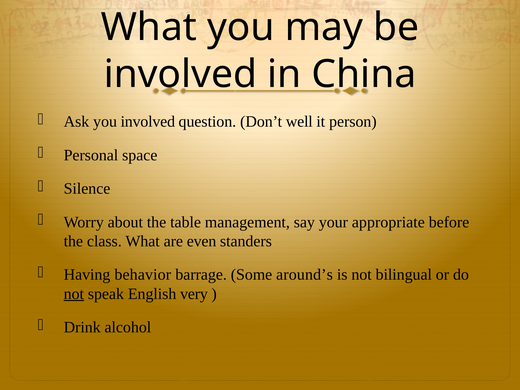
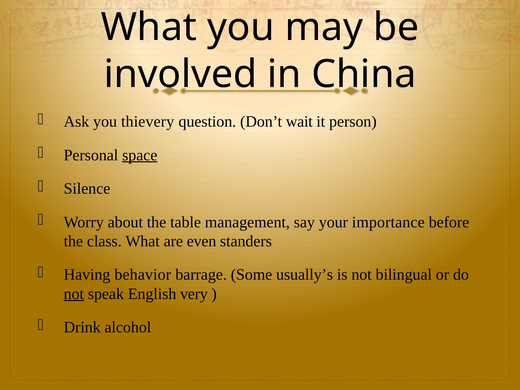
you involved: involved -> thievery
well: well -> wait
space underline: none -> present
appropriate: appropriate -> importance
around’s: around’s -> usually’s
